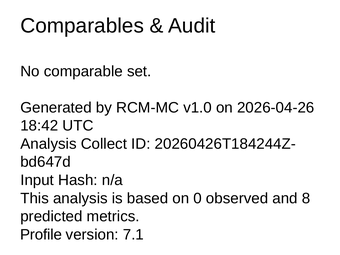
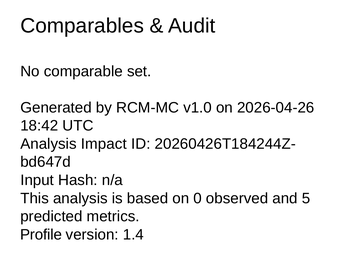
Collect: Collect -> Impact
8: 8 -> 5
7.1: 7.1 -> 1.4
